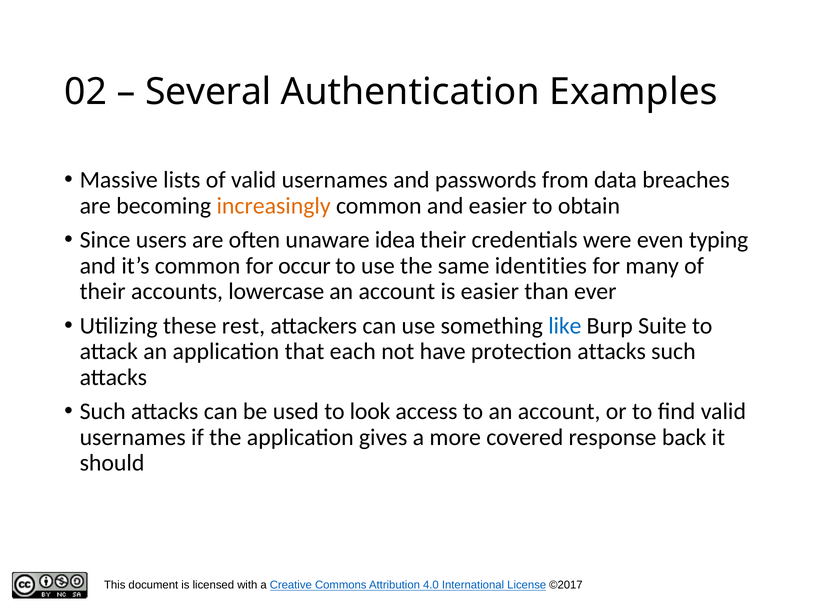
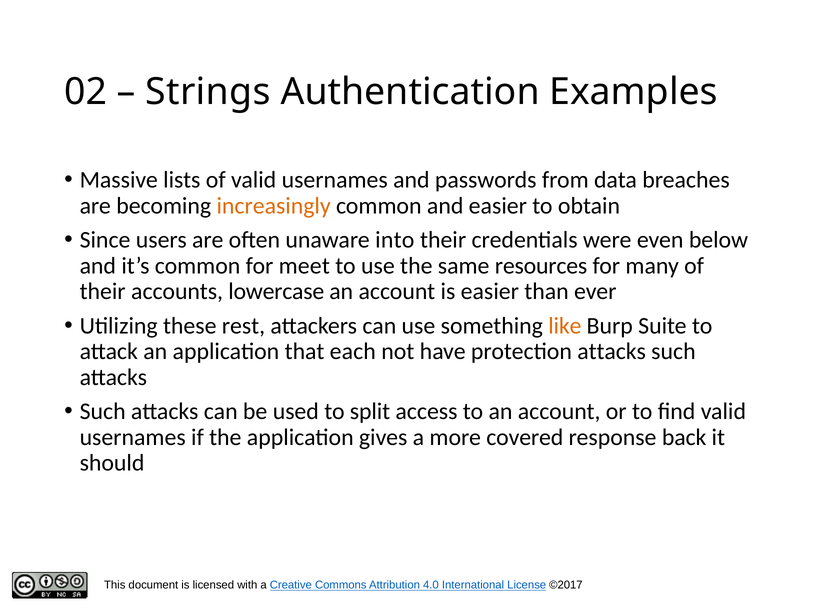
Several: Several -> Strings
idea: idea -> into
typing: typing -> below
occur: occur -> meet
identities: identities -> resources
like colour: blue -> orange
look: look -> split
